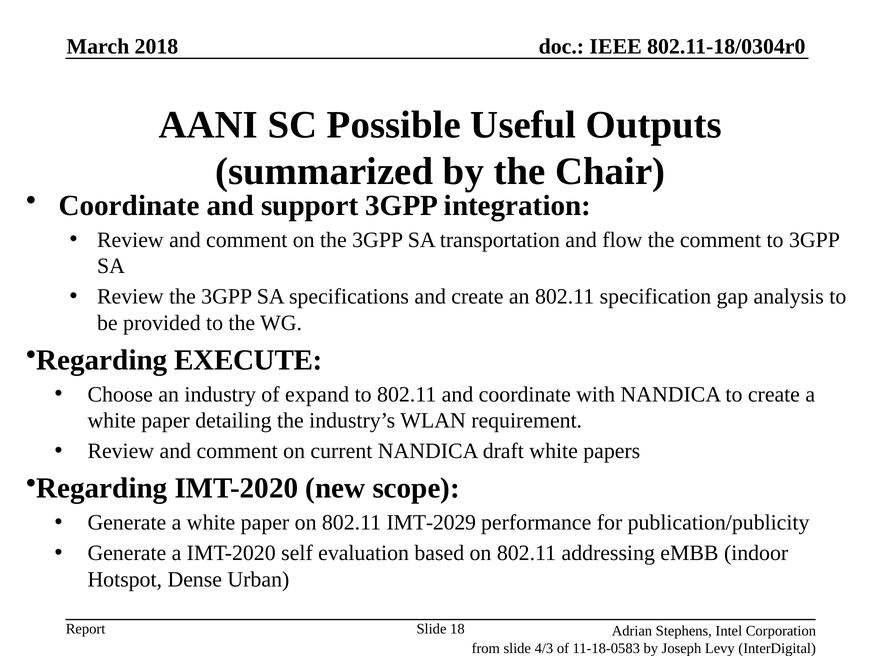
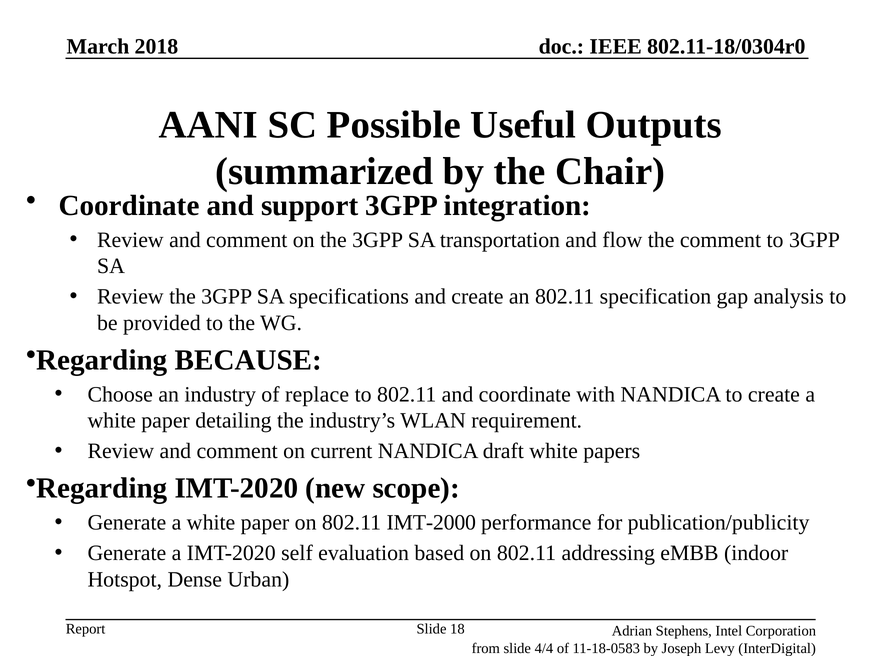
EXECUTE: EXECUTE -> BECAUSE
expand: expand -> replace
IMT-2029: IMT-2029 -> IMT-2000
4/3: 4/3 -> 4/4
